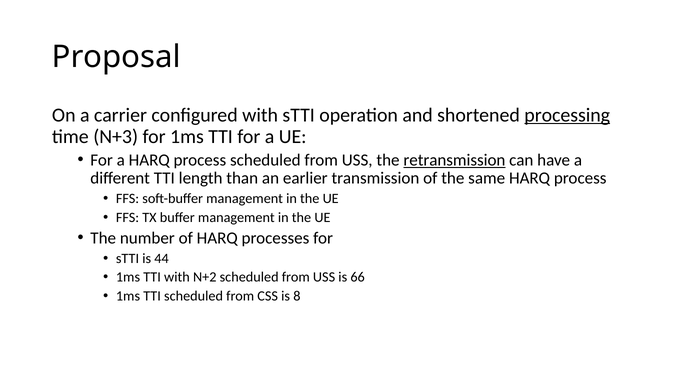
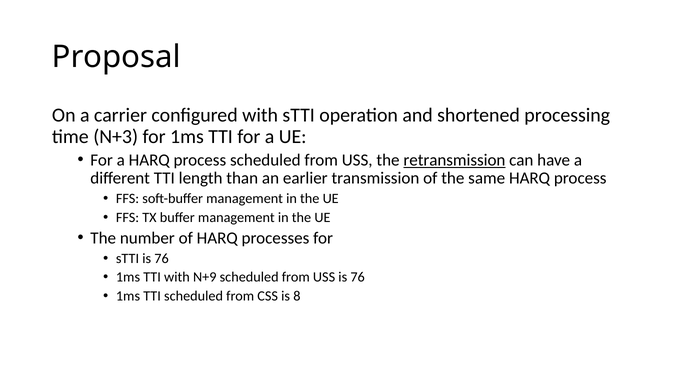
processing underline: present -> none
sTTI is 44: 44 -> 76
N+2: N+2 -> N+9
USS is 66: 66 -> 76
